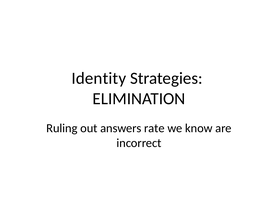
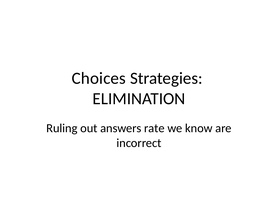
Identity: Identity -> Choices
